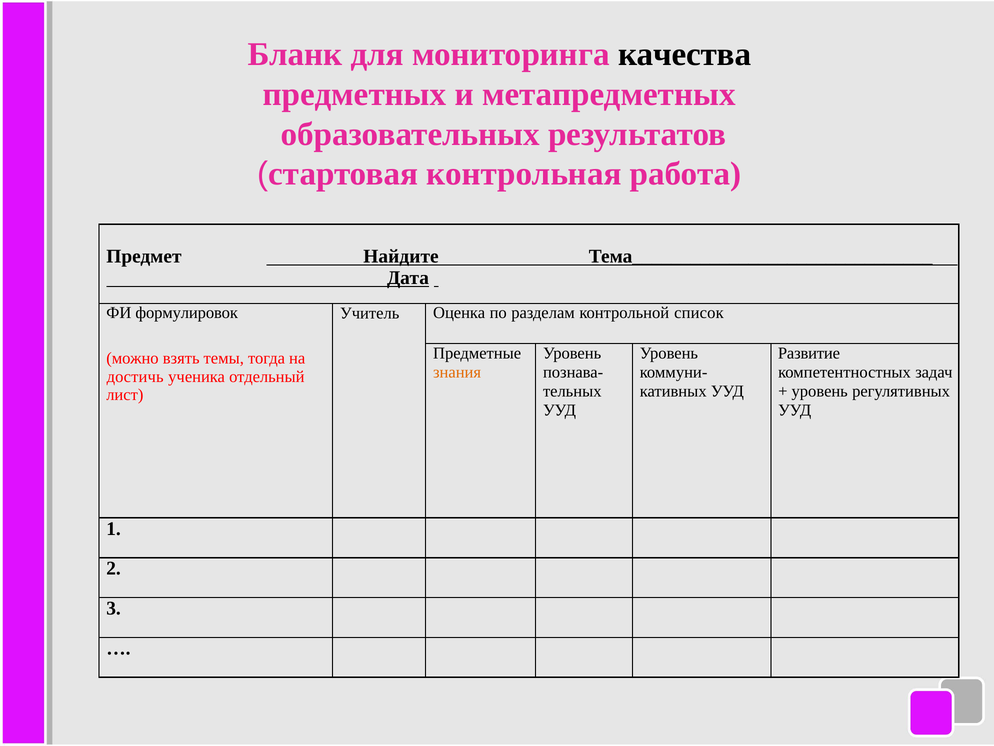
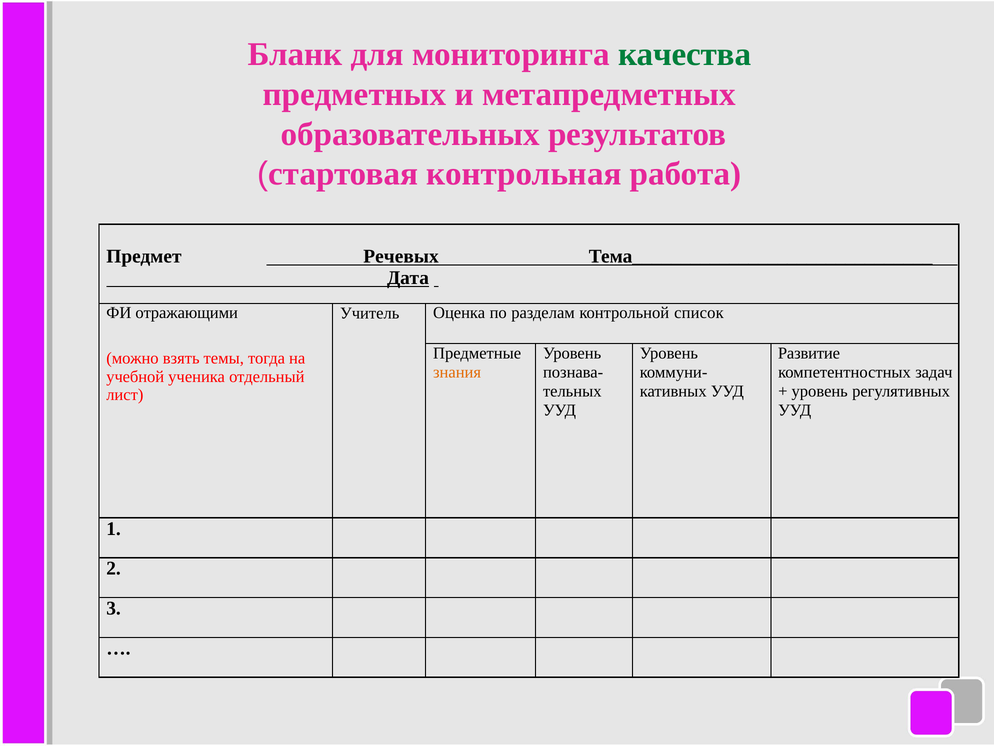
качества colour: black -> green
Найдите: Найдите -> Речевых
формулировок: формулировок -> отражающими
достичь: достичь -> учебной
